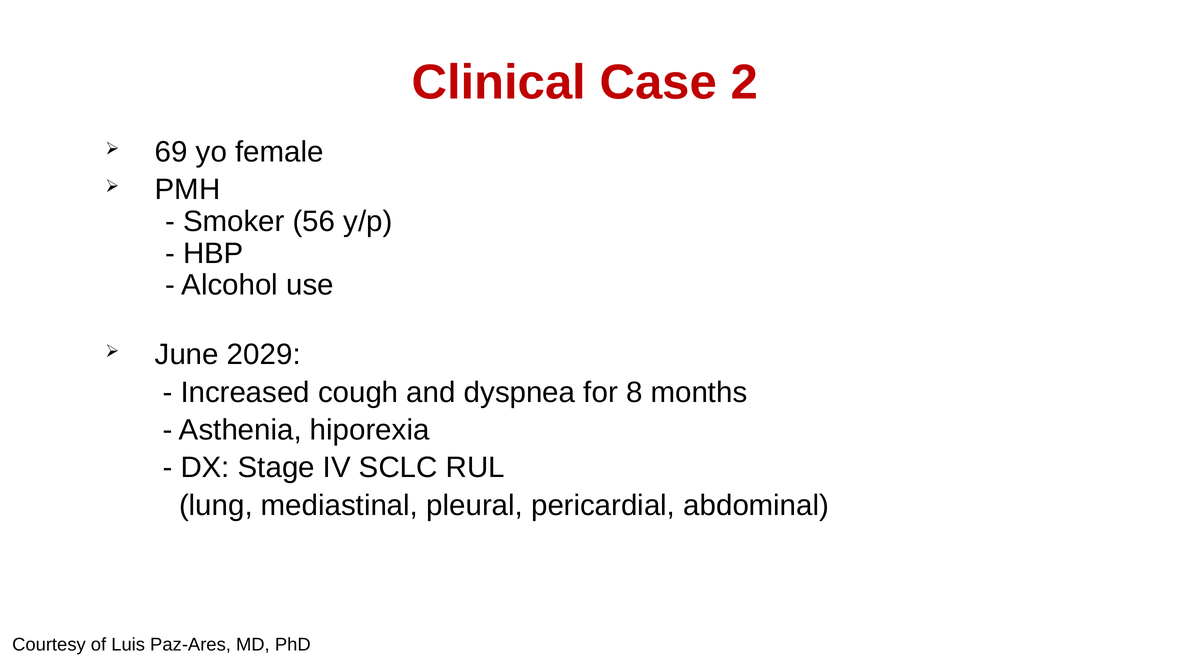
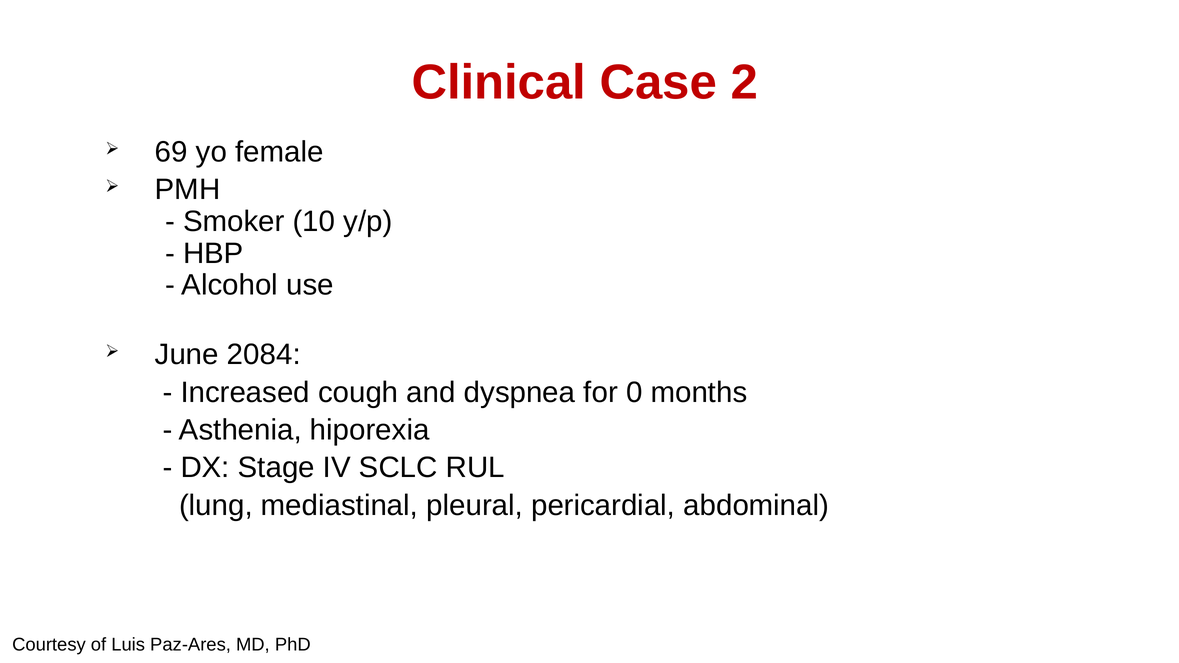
56: 56 -> 10
2029: 2029 -> 2084
8: 8 -> 0
